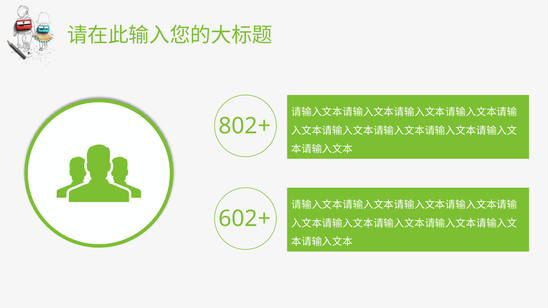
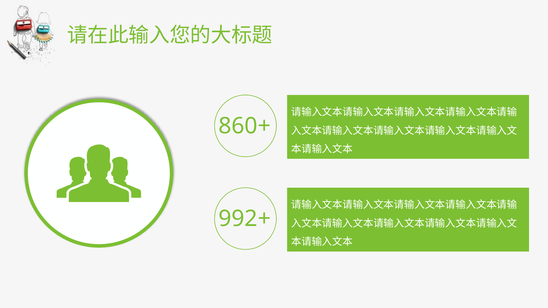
802+: 802+ -> 860+
602+: 602+ -> 992+
